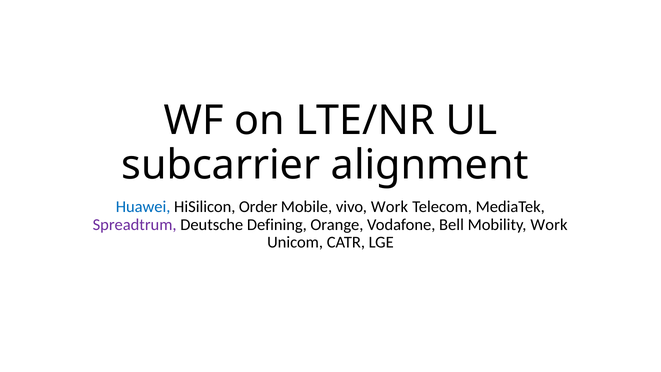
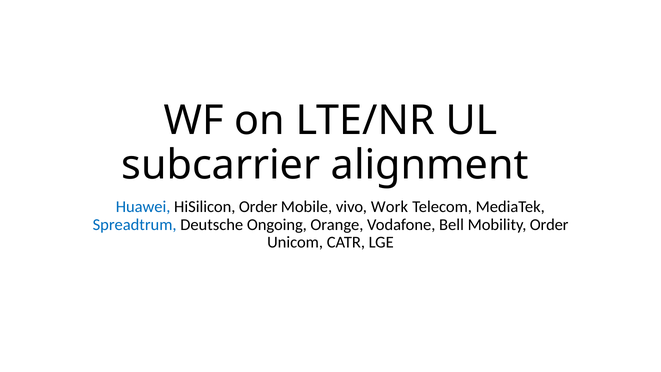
Spreadtrum colour: purple -> blue
Defining: Defining -> Ongoing
Mobility Work: Work -> Order
